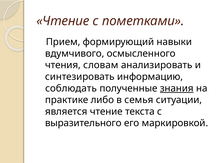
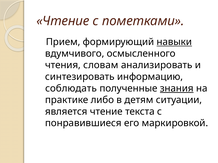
навыки underline: none -> present
семья: семья -> детям
выразительного: выразительного -> понравившиеся
